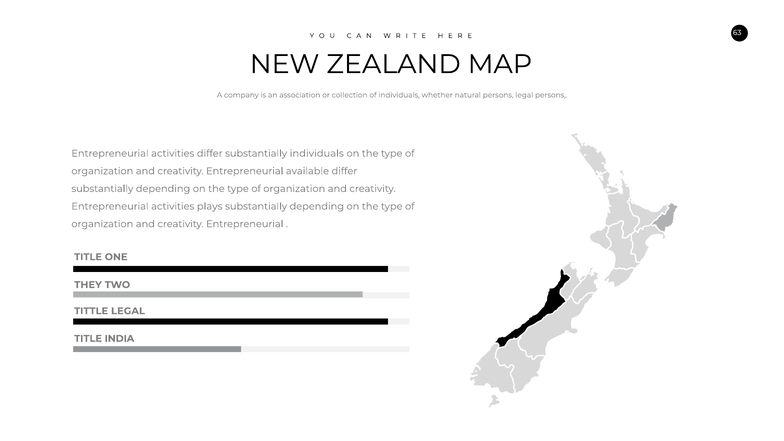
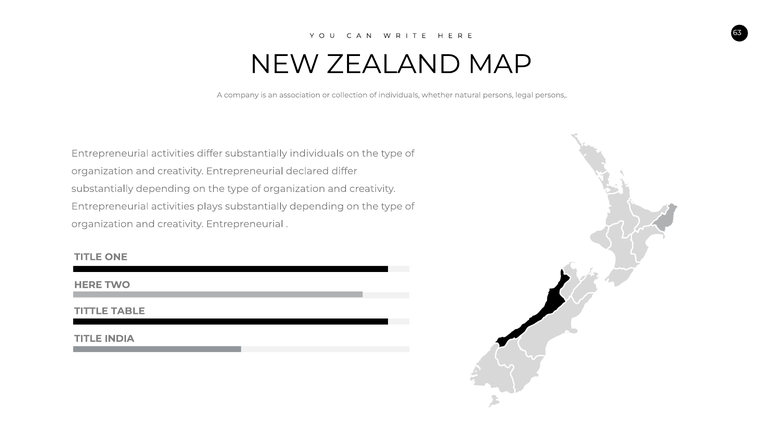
available: available -> declared
THEY: THEY -> HERE
TITTLE LEGAL: LEGAL -> TABLE
